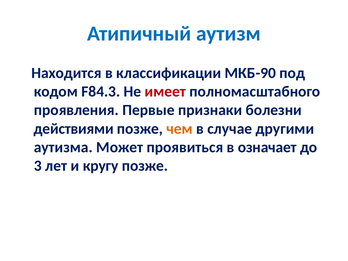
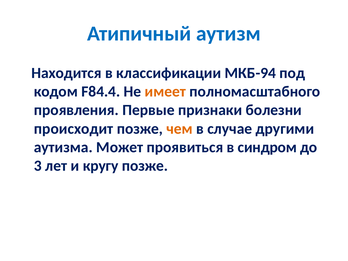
МКБ-90: МКБ-90 -> МКБ-94
F84.3: F84.3 -> F84.4
имеет colour: red -> orange
действиями: действиями -> происходит
означает: означает -> синдром
